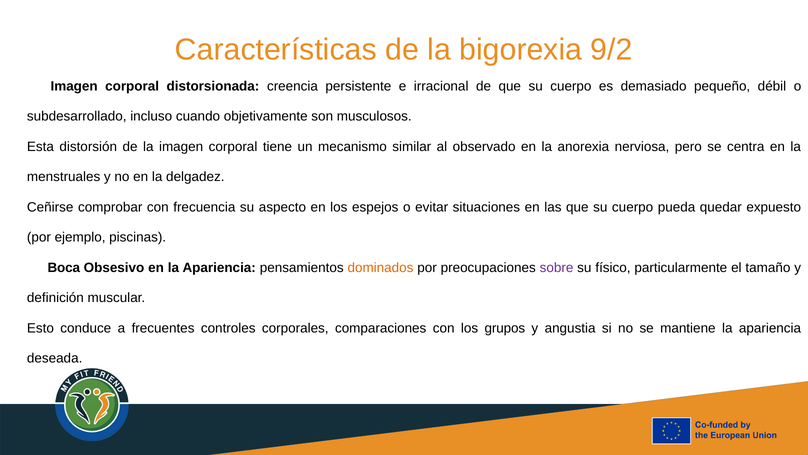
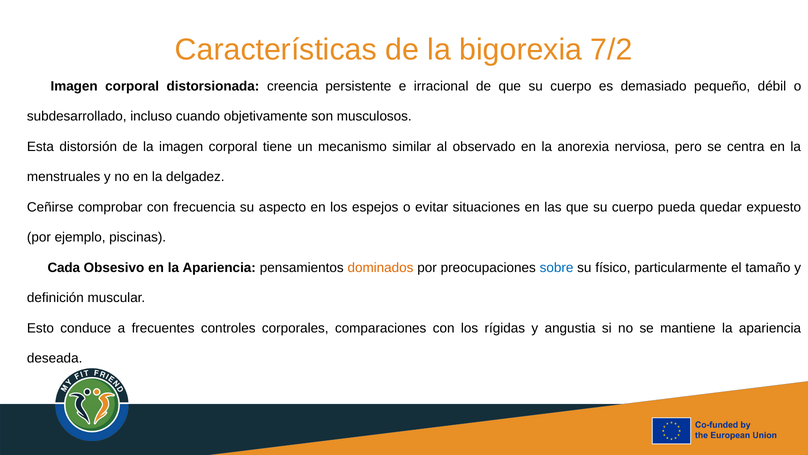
9/2: 9/2 -> 7/2
Boca: Boca -> Cada
sobre colour: purple -> blue
grupos: grupos -> rígidas
